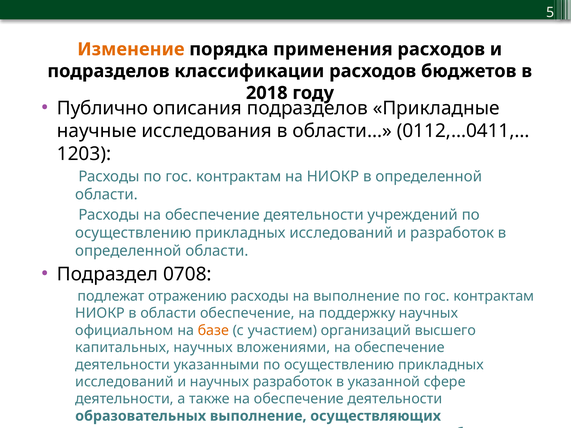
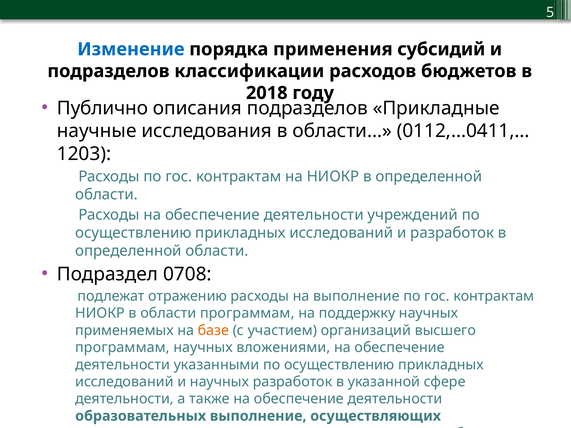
Изменение colour: orange -> blue
применения расходов: расходов -> субсидий
области обеспечение: обеспечение -> программам
официальном: официальном -> применяемых
капитальных at (123, 348): капитальных -> программам
